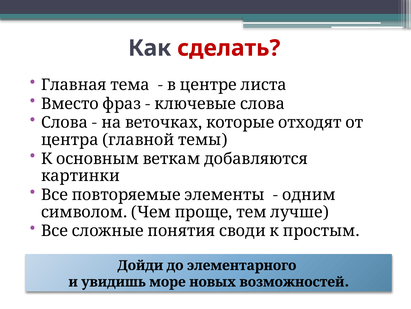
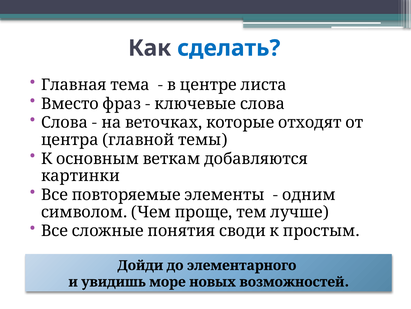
сделать colour: red -> blue
